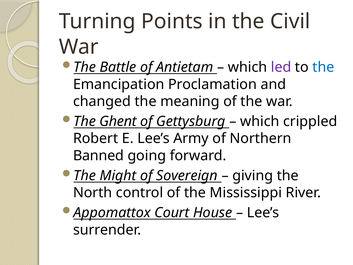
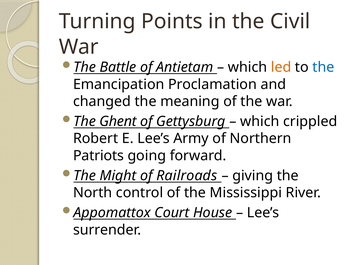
led colour: purple -> orange
Banned: Banned -> Patriots
Sovereign: Sovereign -> Railroads
